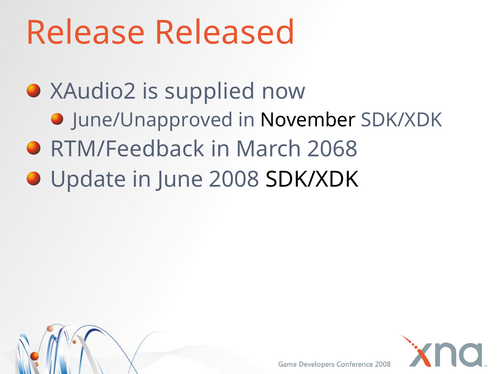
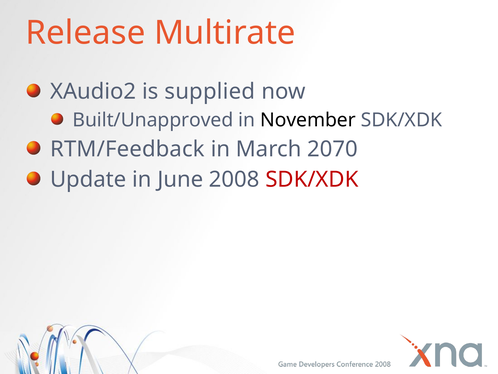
Released: Released -> Multirate
June/Unapproved: June/Unapproved -> Built/Unapproved
2068: 2068 -> 2070
SDK/XDK at (312, 179) colour: black -> red
